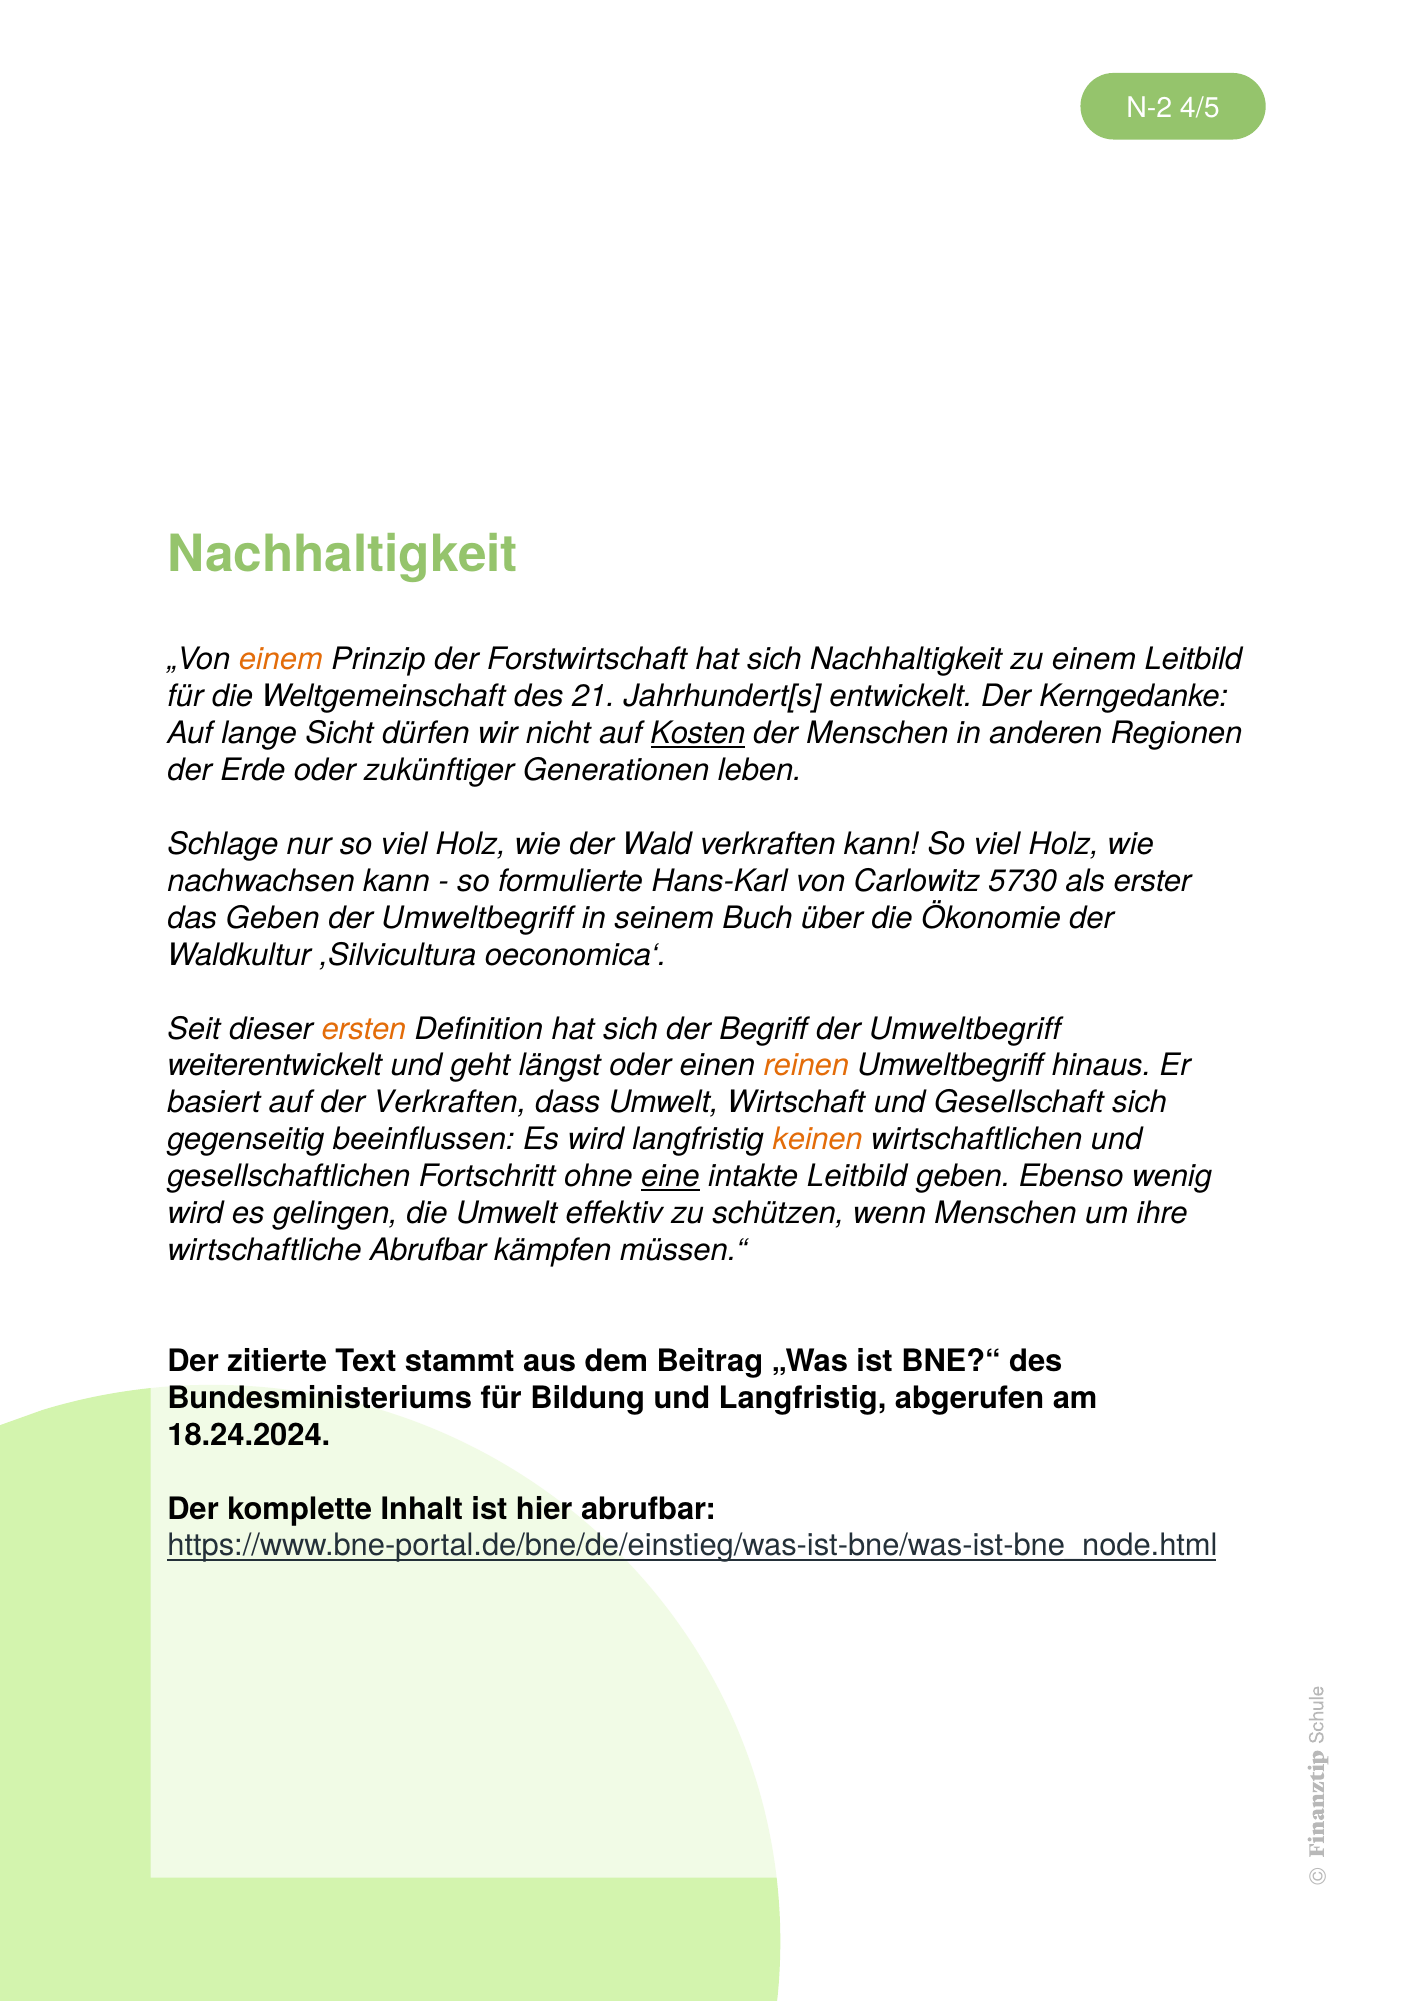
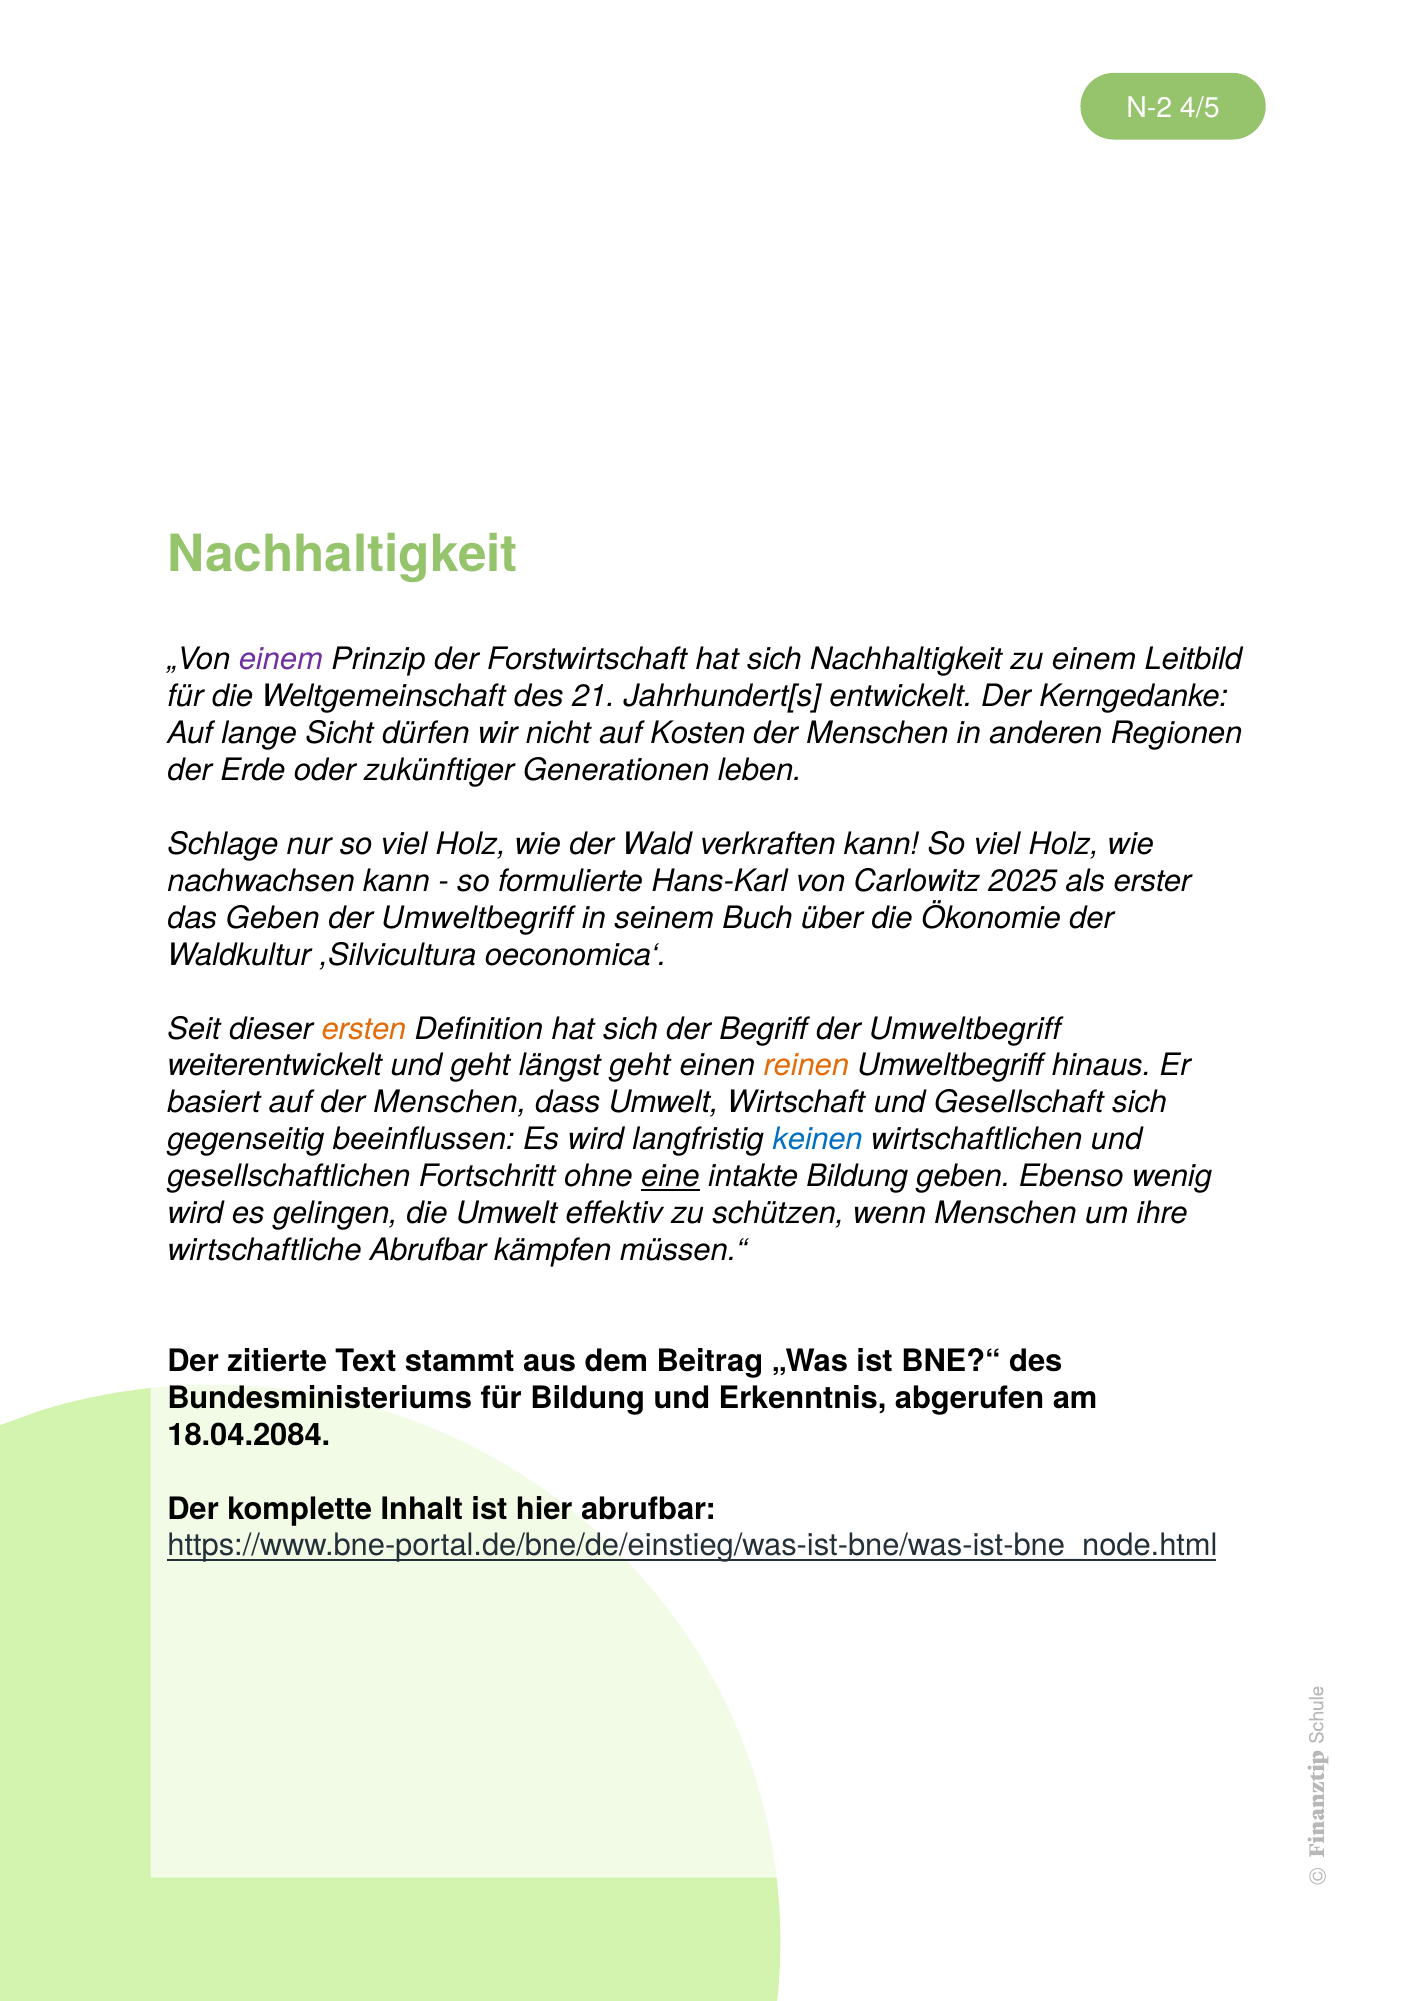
einem at (281, 660) colour: orange -> purple
Kosten underline: present -> none
5730: 5730 -> 2025
längst oder: oder -> geht
auf der Verkraften: Verkraften -> Menschen
keinen colour: orange -> blue
intakte Leitbild: Leitbild -> Bildung
und Langfristig: Langfristig -> Erkenntnis
18.24.2024: 18.24.2024 -> 18.04.2084
